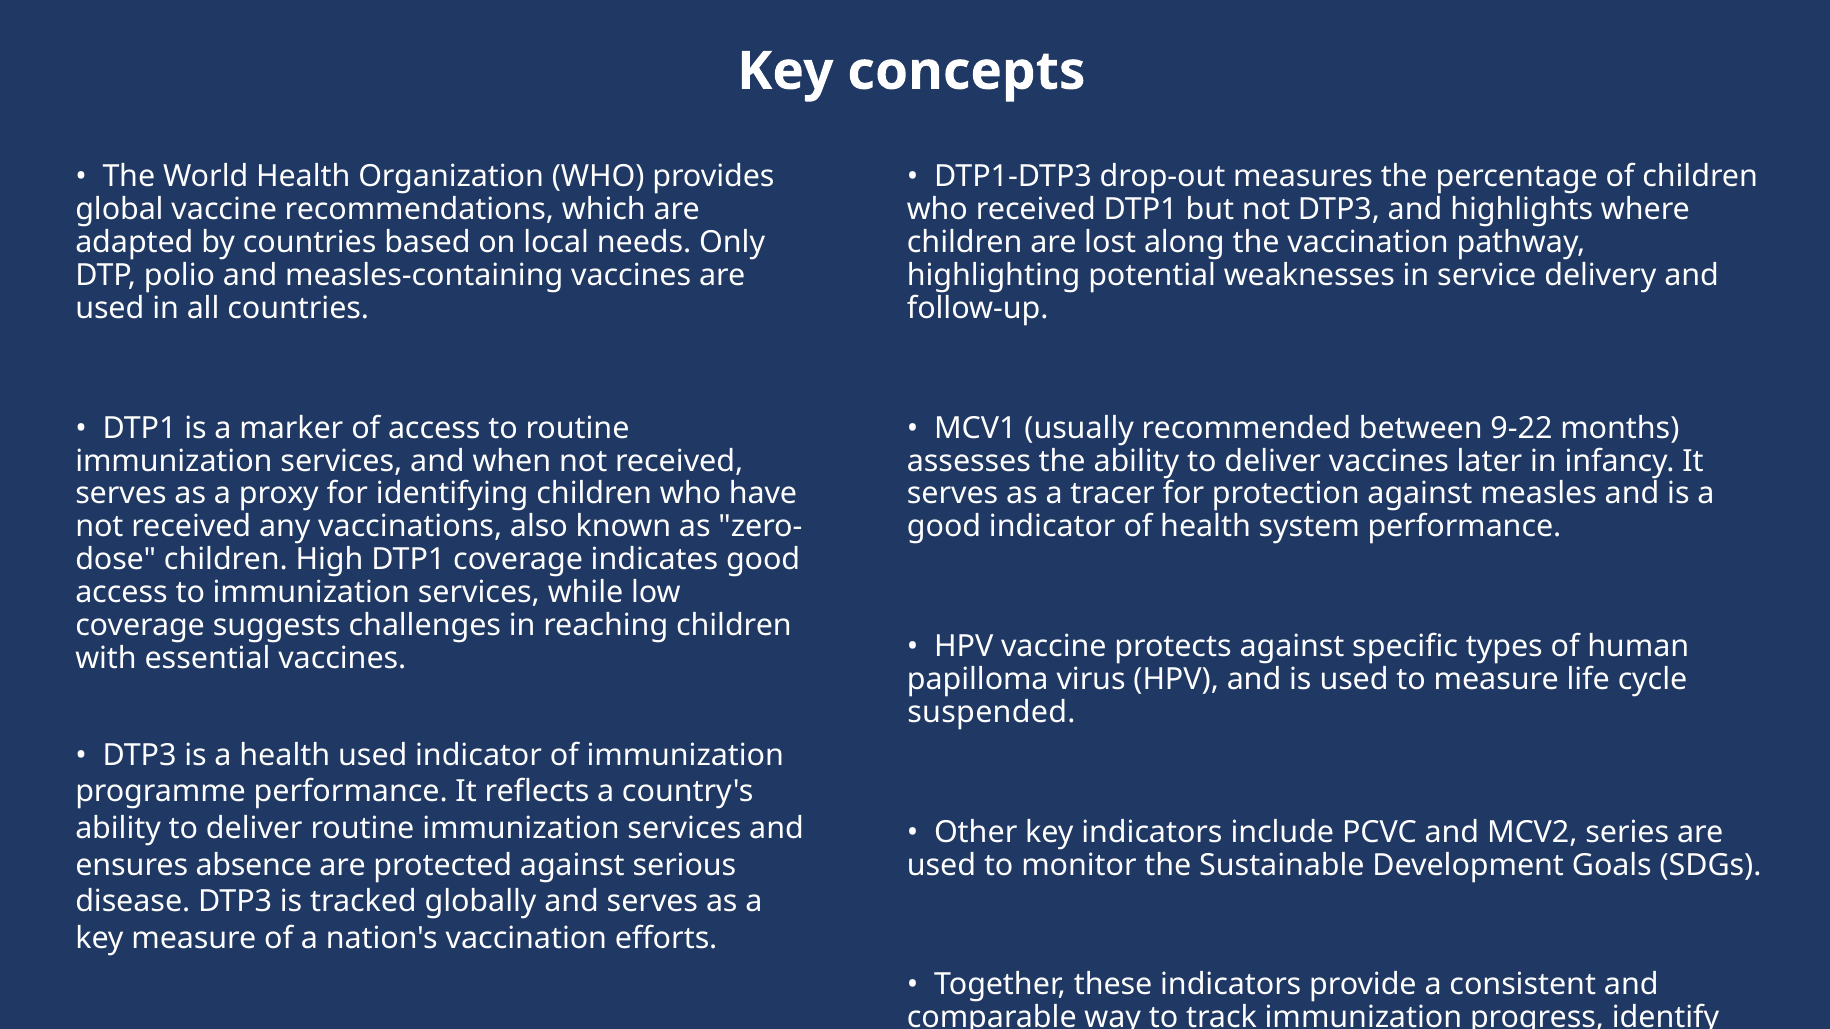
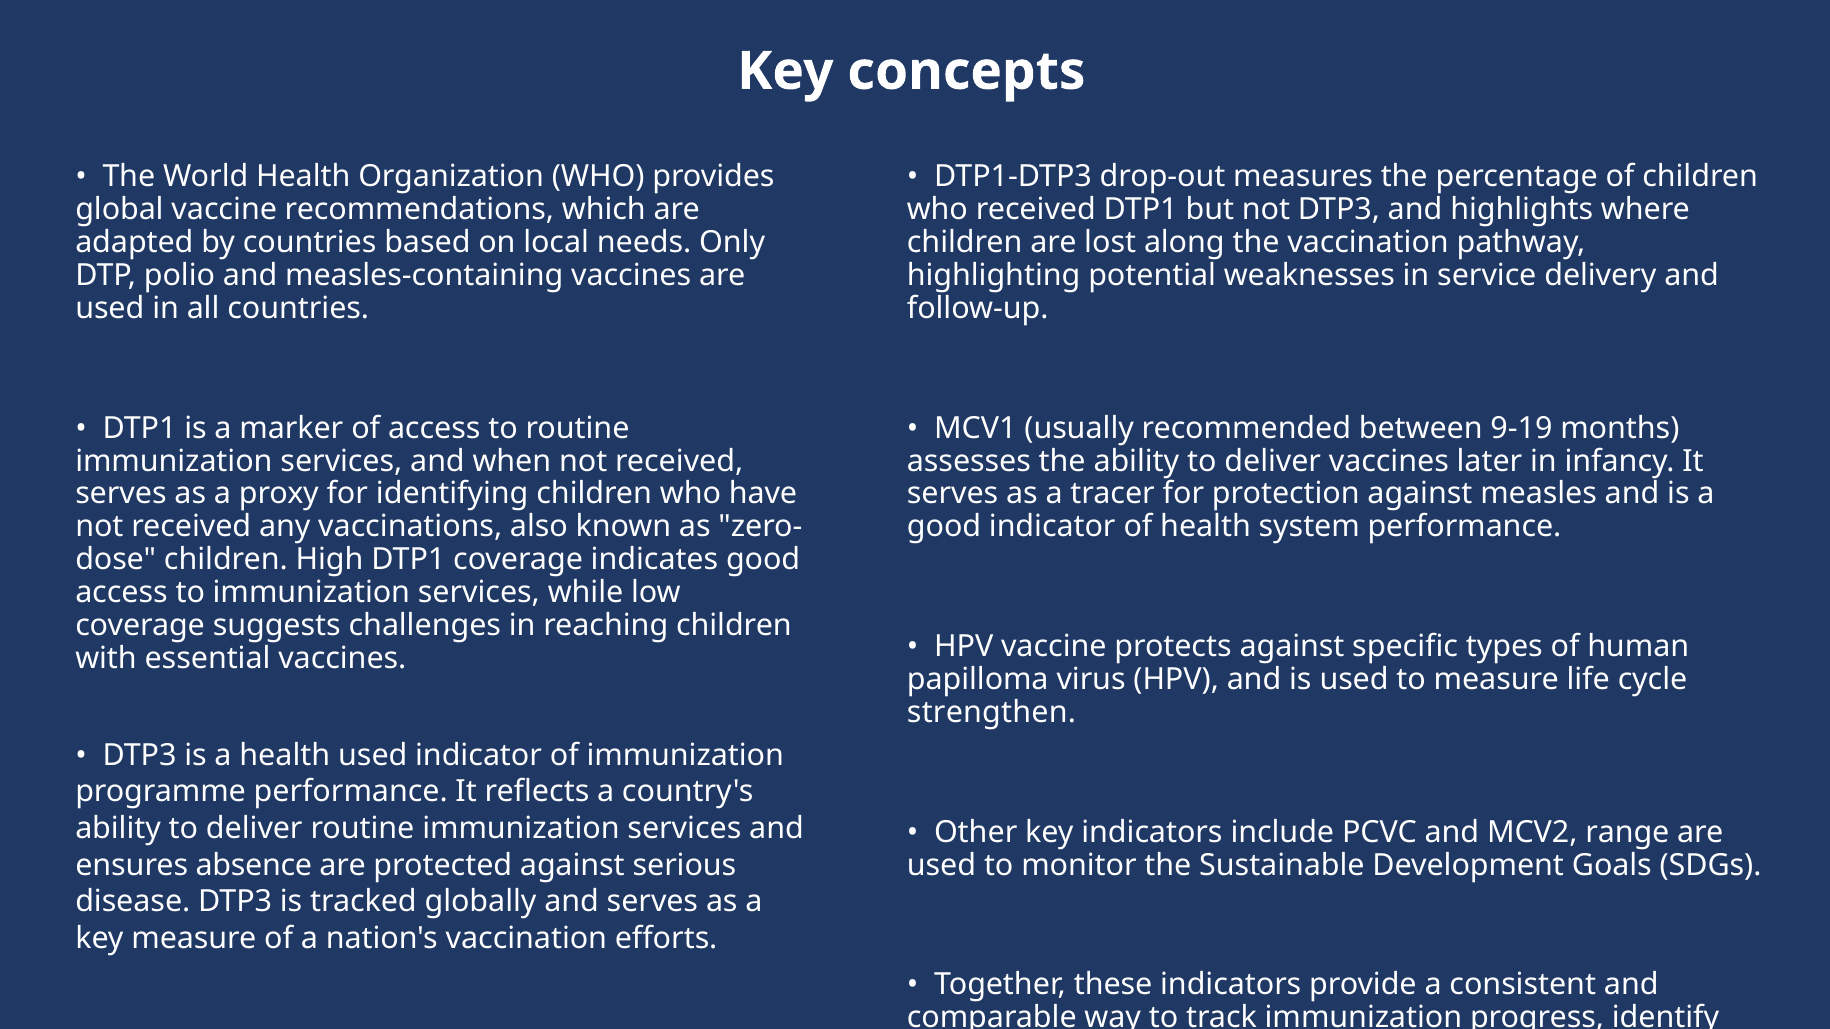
9-22: 9-22 -> 9-19
suspended: suspended -> strengthen
series: series -> range
